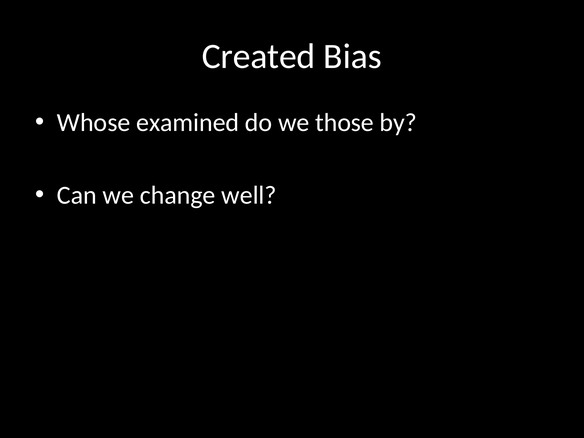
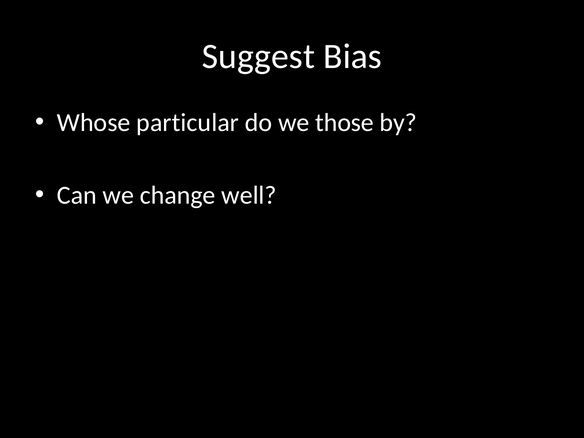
Created: Created -> Suggest
examined: examined -> particular
